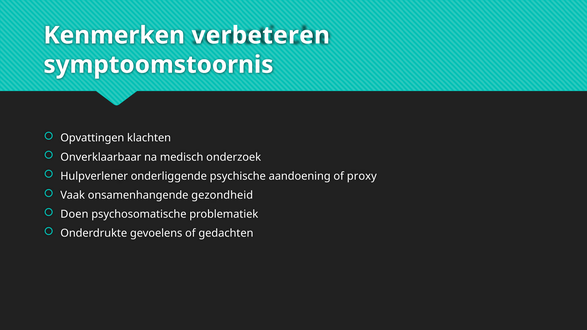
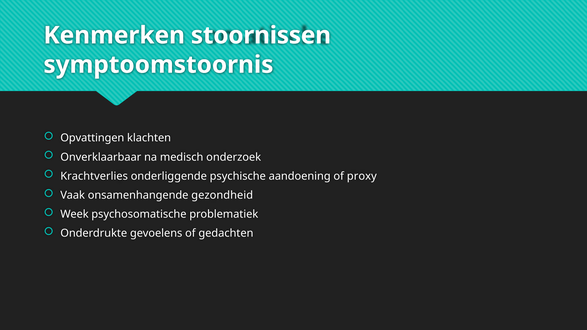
verbeteren: verbeteren -> stoornissen
Hulpverlener: Hulpverlener -> Krachtverlies
Doen: Doen -> Week
